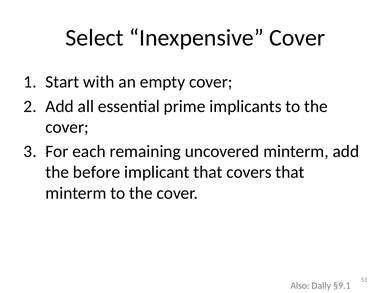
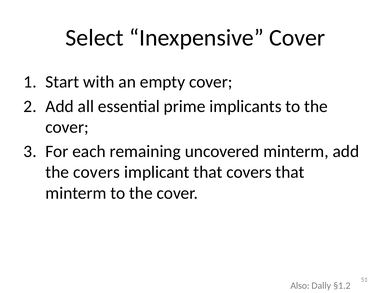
the before: before -> covers
§9.1: §9.1 -> §1.2
